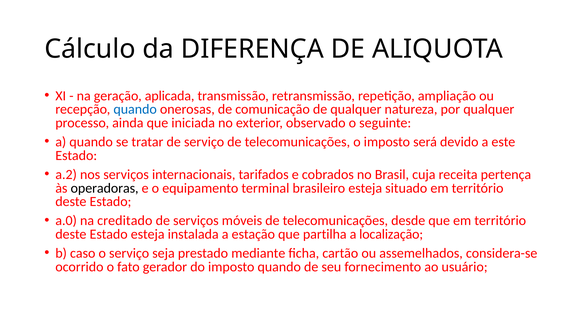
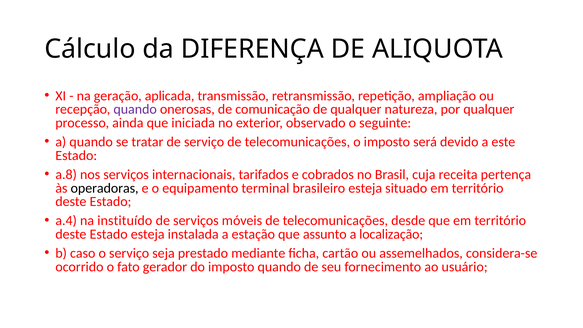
quando at (135, 109) colour: blue -> purple
a.2: a.2 -> a.8
a.0: a.0 -> a.4
creditado: creditado -> instituído
partilha: partilha -> assunto
